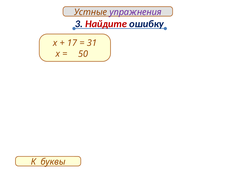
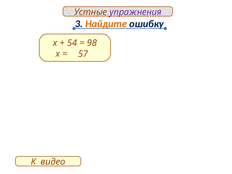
Найдите colour: red -> orange
17: 17 -> 54
31: 31 -> 98
50: 50 -> 57
буквы: буквы -> видео
